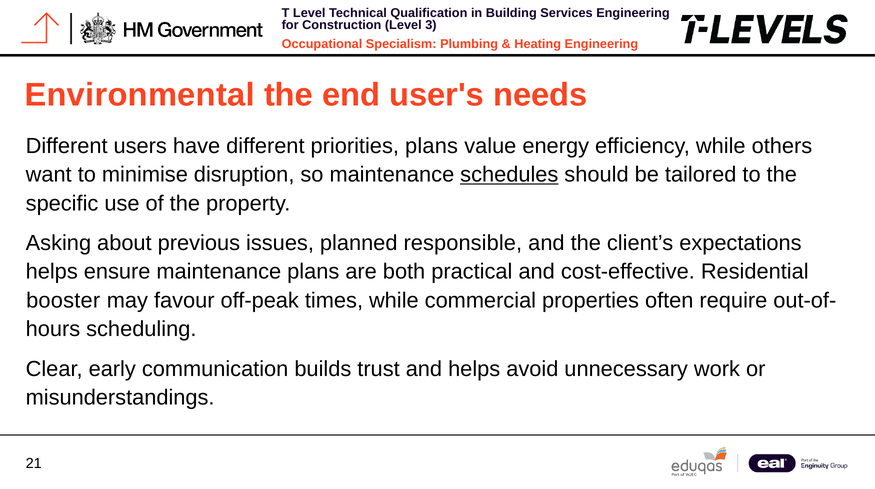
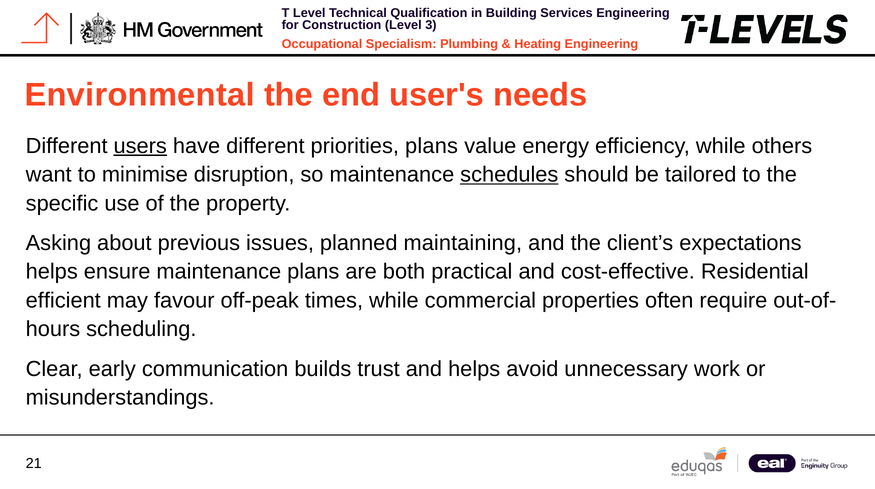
users underline: none -> present
responsible: responsible -> maintaining
booster: booster -> efficient
